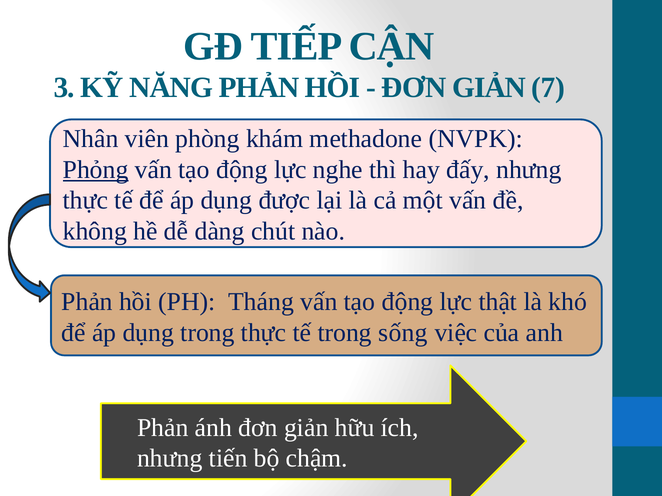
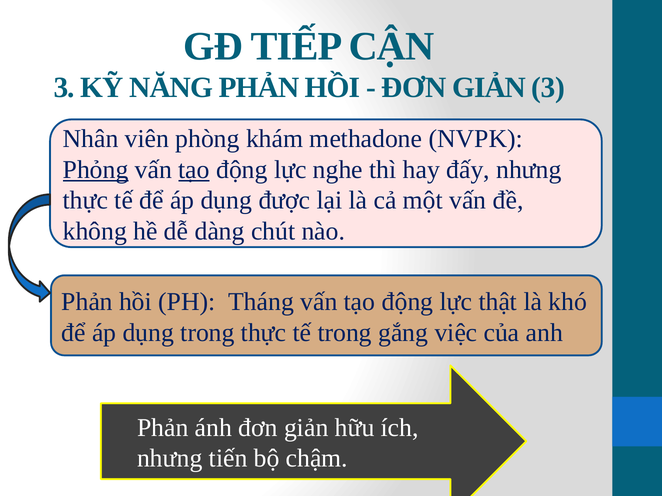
GIẢN 7: 7 -> 3
tạo at (194, 170) underline: none -> present
sống: sống -> gắng
